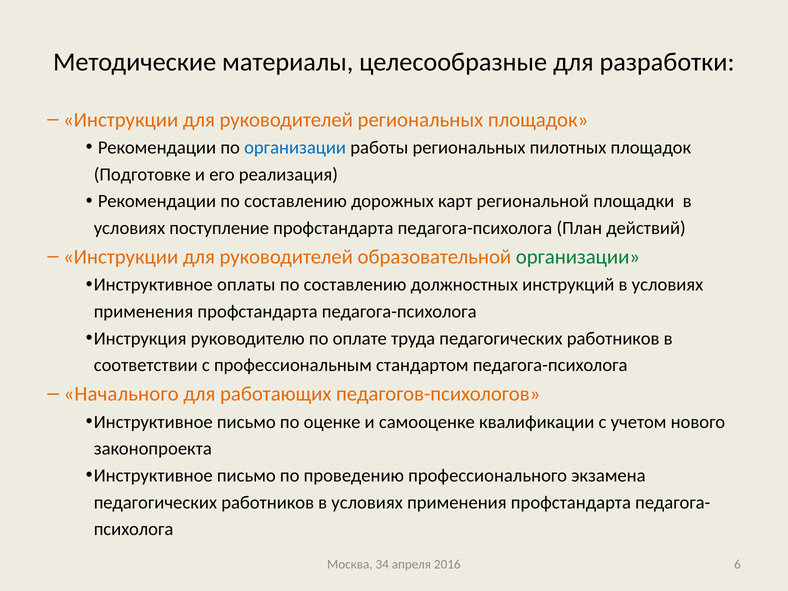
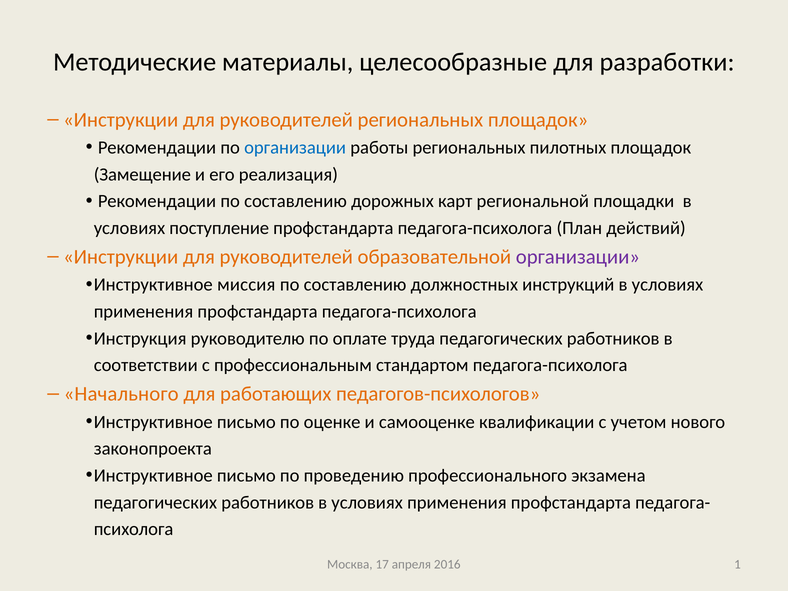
Подготовке: Подготовке -> Замещение
организации at (578, 257) colour: green -> purple
оплаты: оплаты -> миссия
34: 34 -> 17
6: 6 -> 1
